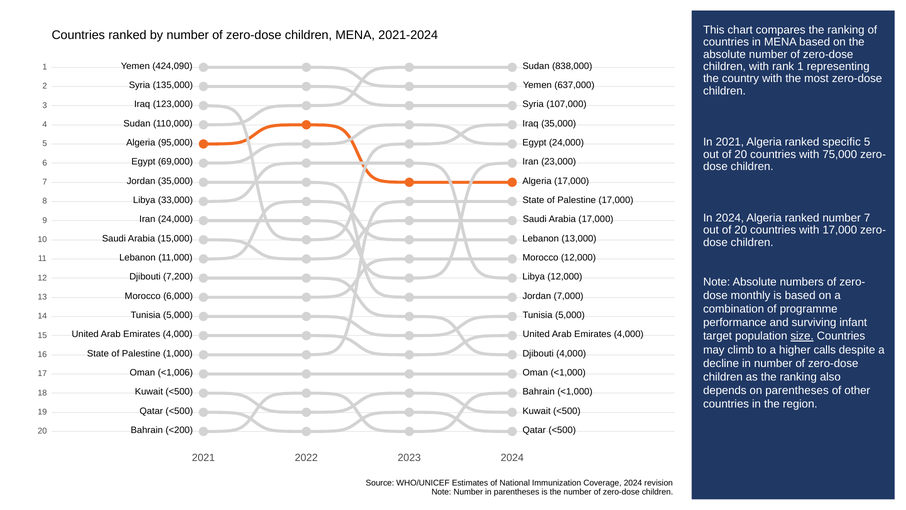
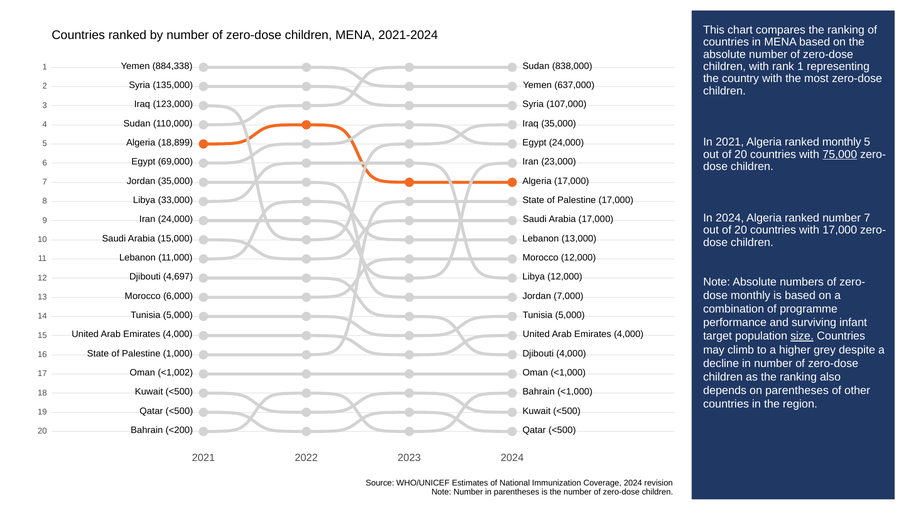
424,090: 424,090 -> 884,338
ranked specific: specific -> monthly
95,000: 95,000 -> 18,899
75,000 underline: none -> present
7,200: 7,200 -> 4,697
calls: calls -> grey
<1,006: <1,006 -> <1,002
